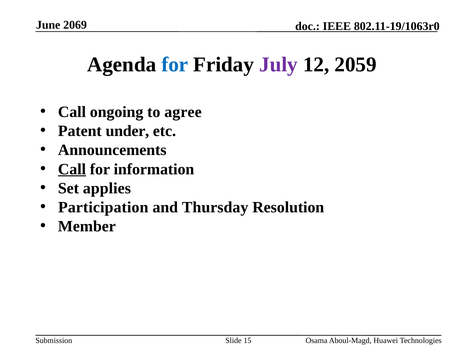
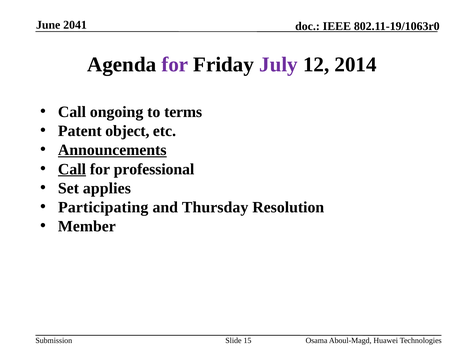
2069: 2069 -> 2041
for at (175, 64) colour: blue -> purple
2059: 2059 -> 2014
agree: agree -> terms
under: under -> object
Announcements underline: none -> present
information: information -> professional
Participation: Participation -> Participating
